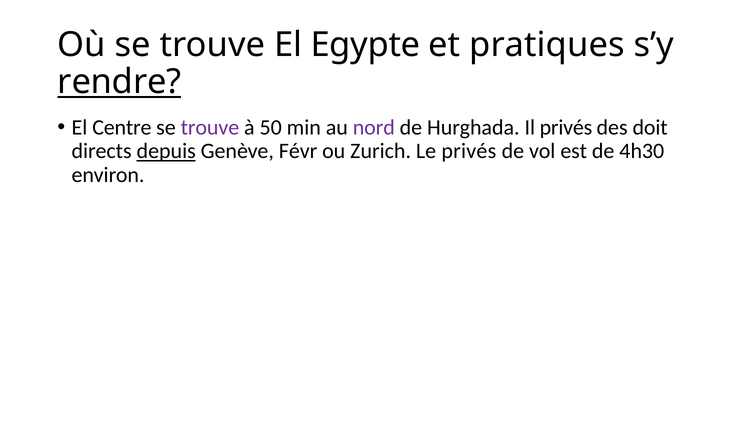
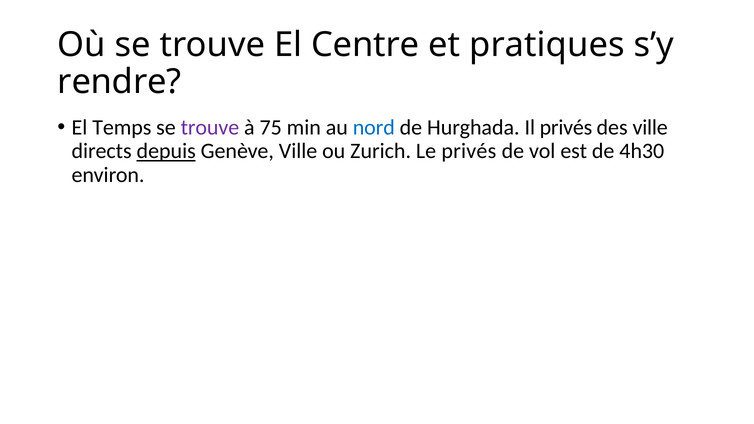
Egypte: Egypte -> Centre
rendre underline: present -> none
Centre: Centre -> Temps
50: 50 -> 75
nord colour: purple -> blue
des doit: doit -> ville
Genève Févr: Févr -> Ville
